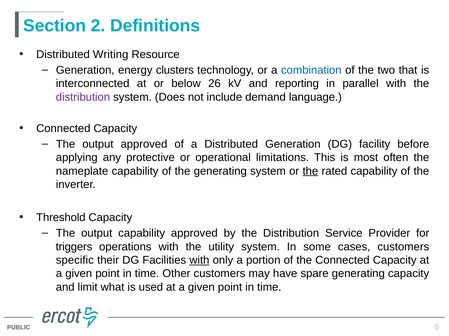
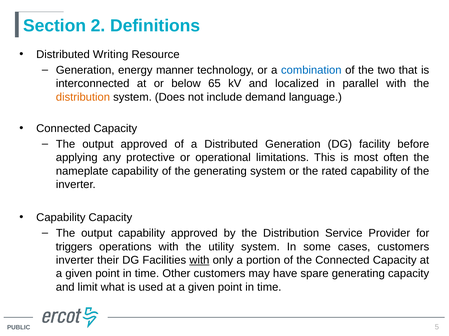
clusters: clusters -> manner
26: 26 -> 65
reporting: reporting -> localized
distribution at (83, 97) colour: purple -> orange
the at (310, 171) underline: present -> none
Threshold at (61, 218): Threshold -> Capability
specific at (75, 261): specific -> inverter
